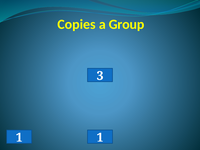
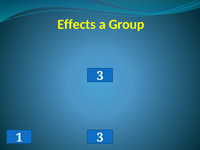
Copies: Copies -> Effects
1 1: 1 -> 3
